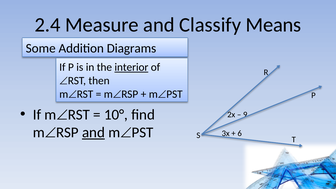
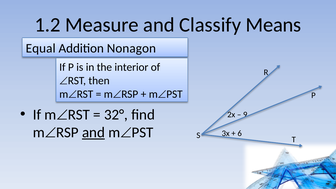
2.4: 2.4 -> 1.2
Some: Some -> Equal
Diagrams: Diagrams -> Nonagon
interior underline: present -> none
10°: 10° -> 32°
